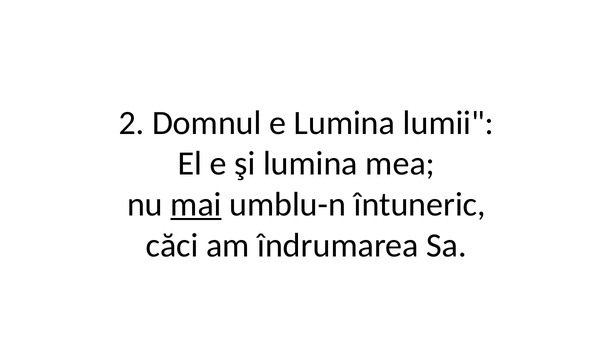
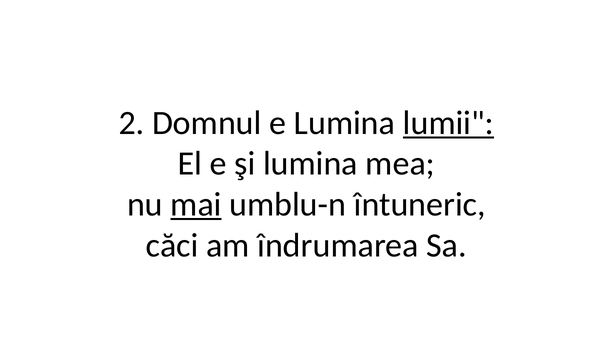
lumii underline: none -> present
